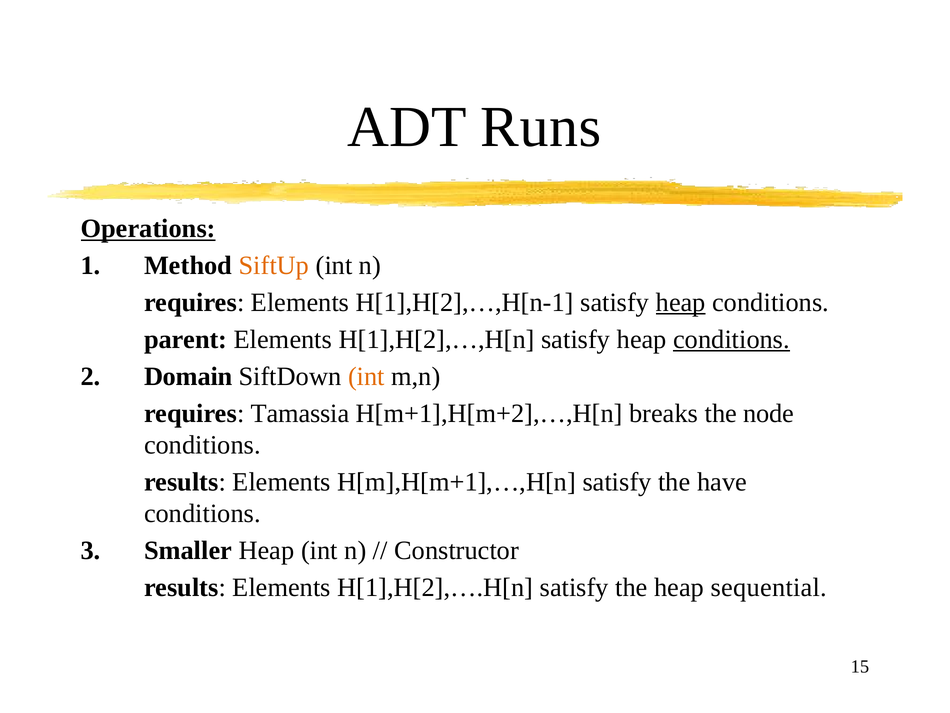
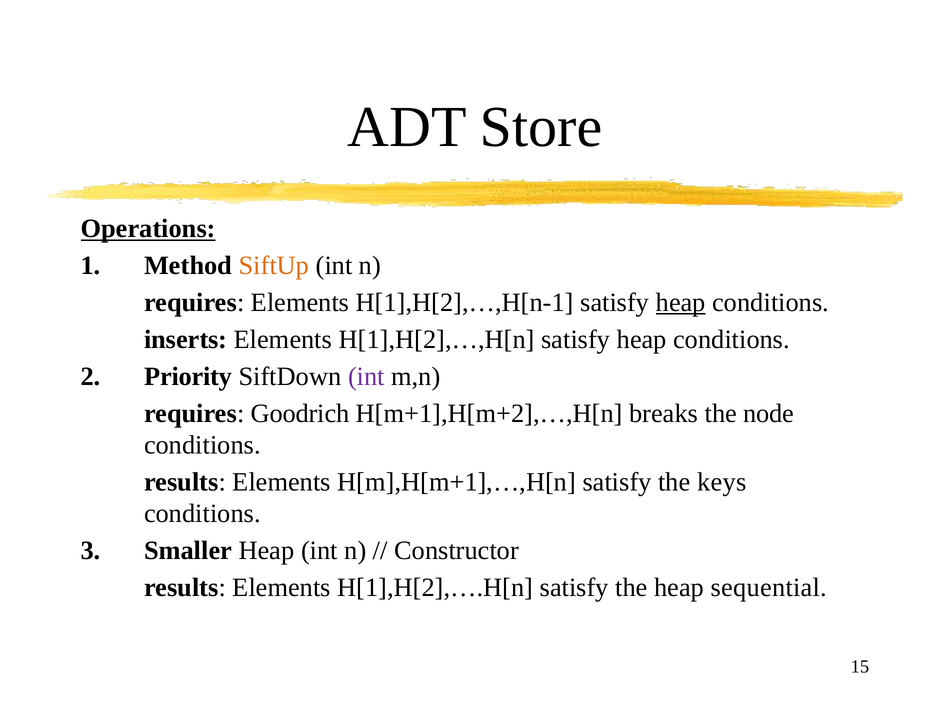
Runs: Runs -> Store
parent: parent -> inserts
conditions at (732, 339) underline: present -> none
Domain: Domain -> Priority
int at (366, 376) colour: orange -> purple
Tamassia: Tamassia -> Goodrich
have: have -> keys
